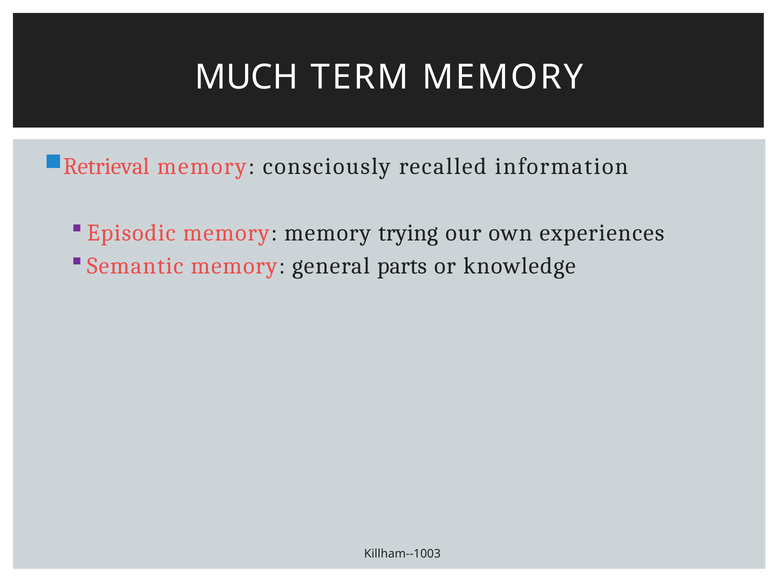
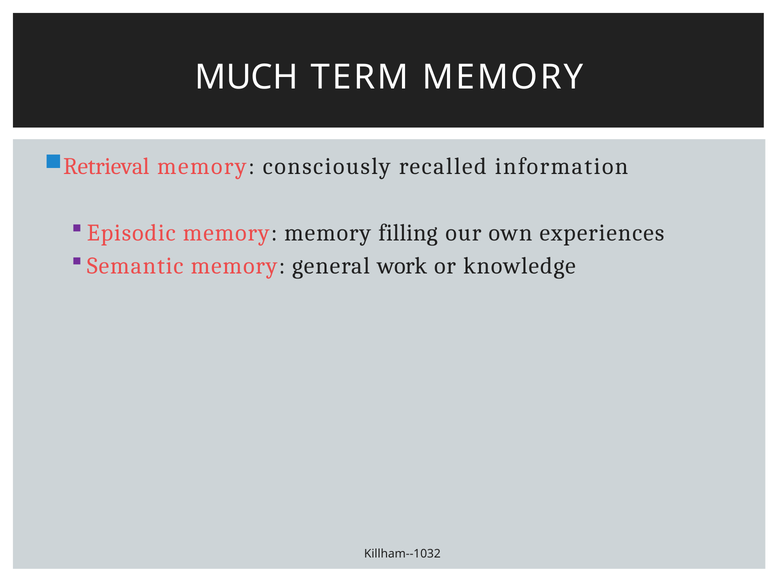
trying: trying -> filling
parts: parts -> work
Killham--1003: Killham--1003 -> Killham--1032
